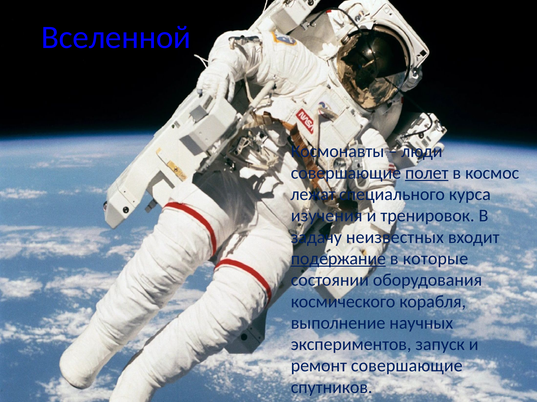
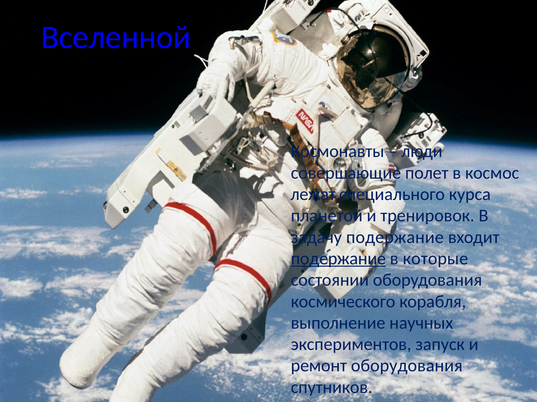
полет underline: present -> none
изучения: изучения -> планетой
задачу неизвестных: неизвестных -> подержание
ремонт совершающие: совершающие -> оборудования
